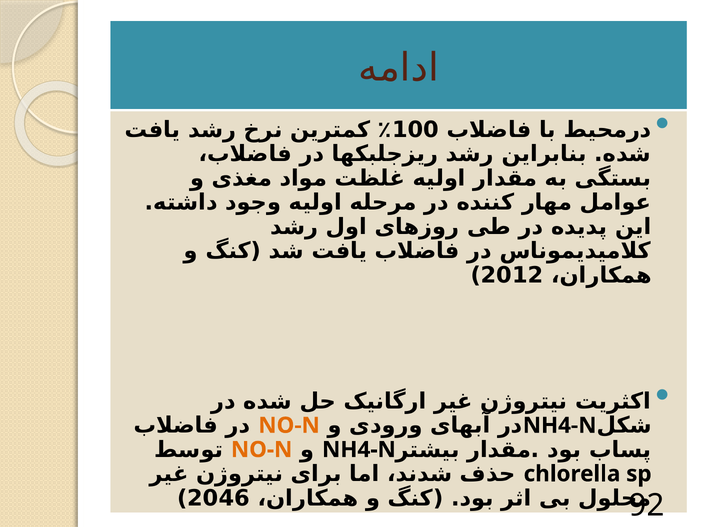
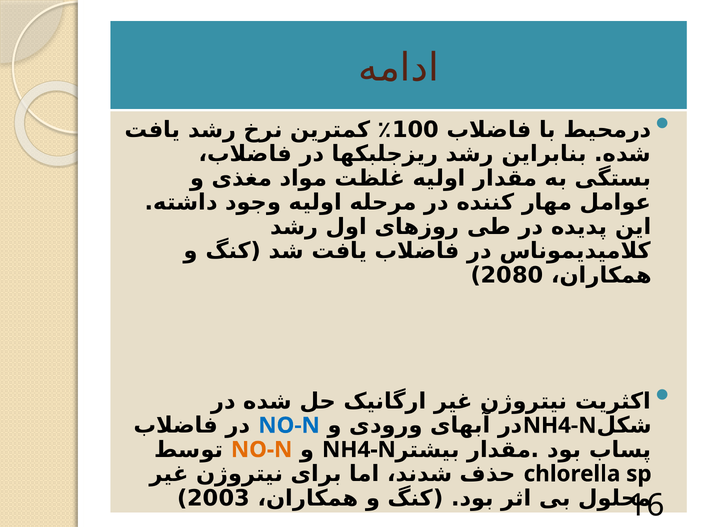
2012: 2012 -> 2080
NO-N at (289, 426) colour: orange -> blue
2046: 2046 -> 2003
92: 92 -> 16
